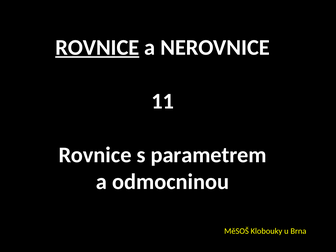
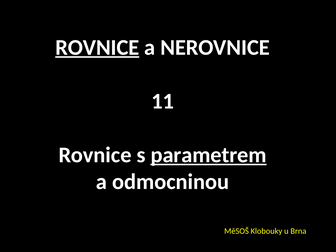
parametrem underline: none -> present
